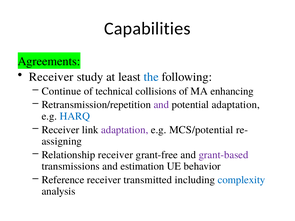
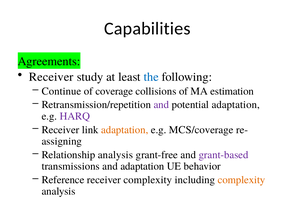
technical: technical -> coverage
enhancing: enhancing -> estimation
HARQ colour: blue -> purple
adaptation at (125, 130) colour: purple -> orange
MCS/potential: MCS/potential -> MCS/coverage
Relationship receiver: receiver -> analysis
and estimation: estimation -> adaptation
receiver transmitted: transmitted -> complexity
complexity at (242, 180) colour: blue -> orange
